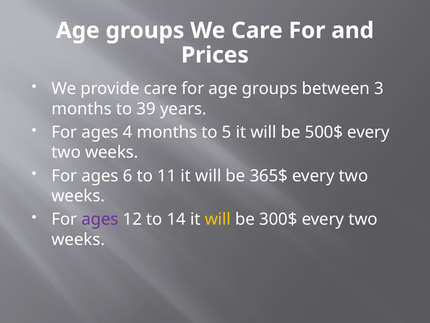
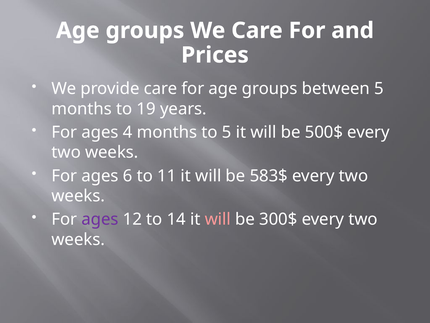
between 3: 3 -> 5
39: 39 -> 19
365$: 365$ -> 583$
will at (218, 219) colour: yellow -> pink
